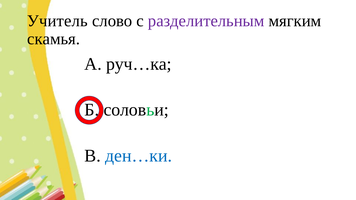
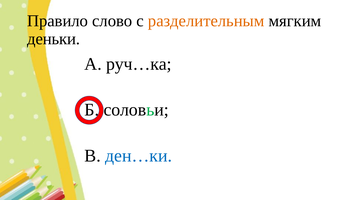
Учитель: Учитель -> Правило
разделительным colour: purple -> orange
скамья: скамья -> деньки
